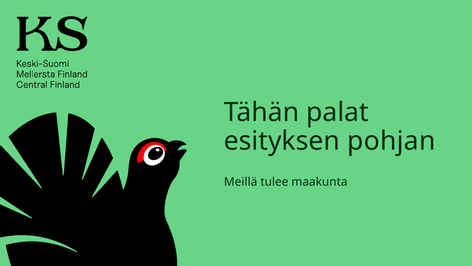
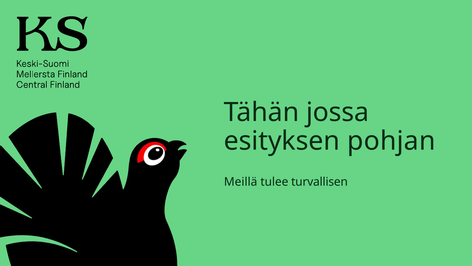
palat: palat -> jossa
maakunta: maakunta -> turvallisen
